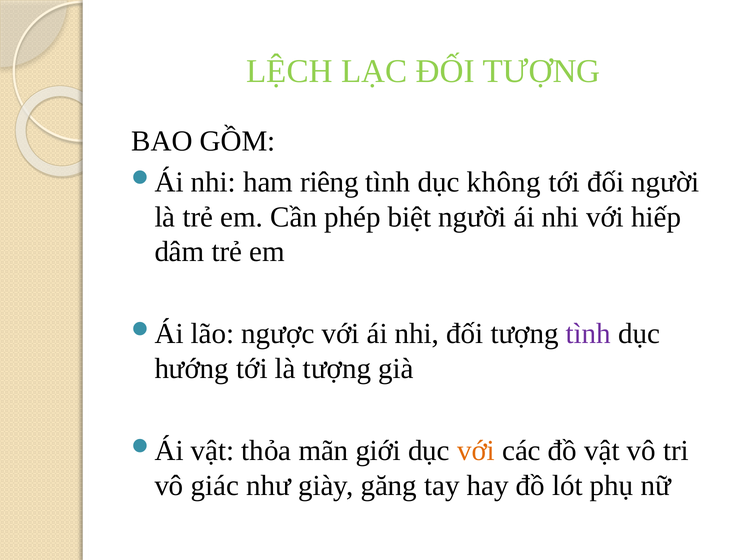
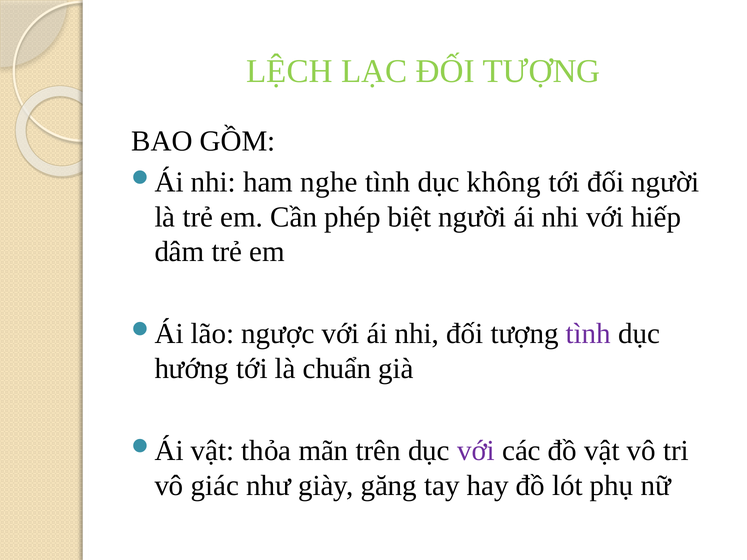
riêng: riêng -> nghe
là tượng: tượng -> chuẩn
giới: giới -> trên
với at (476, 451) colour: orange -> purple
